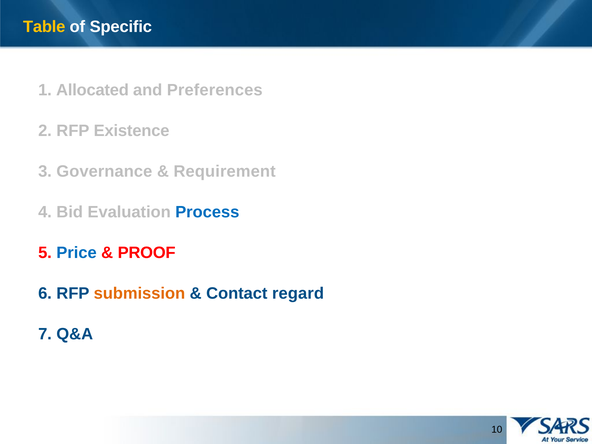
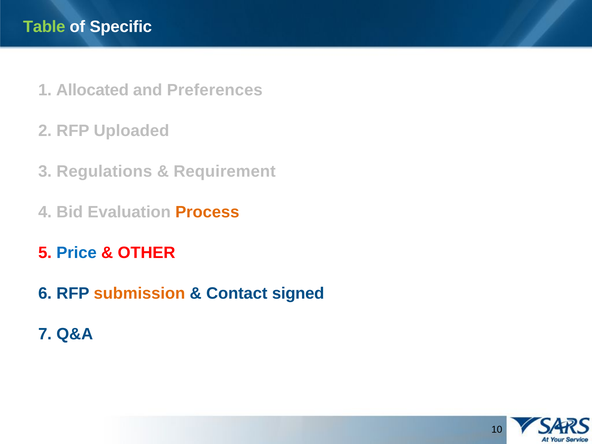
Table colour: yellow -> light green
Existence: Existence -> Uploaded
Governance: Governance -> Regulations
Process colour: blue -> orange
PROOF: PROOF -> OTHER
regard: regard -> signed
